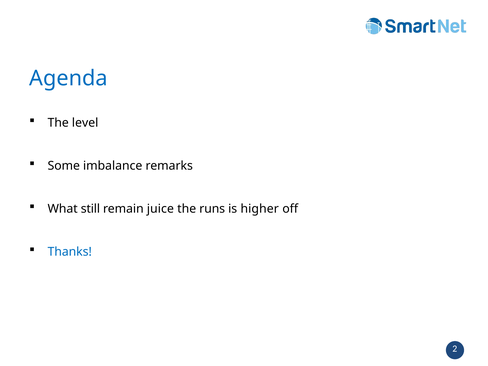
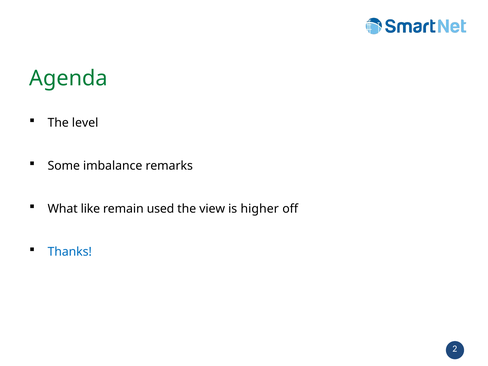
Agenda colour: blue -> green
still: still -> like
juice: juice -> used
runs: runs -> view
